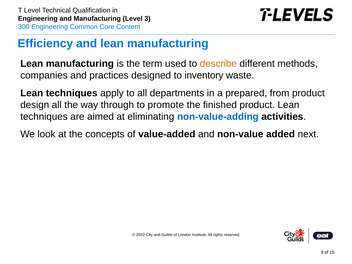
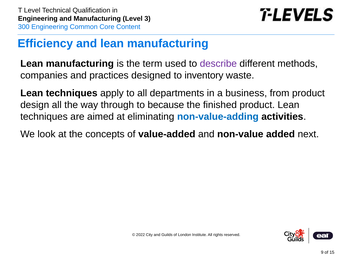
describe colour: orange -> purple
prepared: prepared -> business
promote: promote -> because
